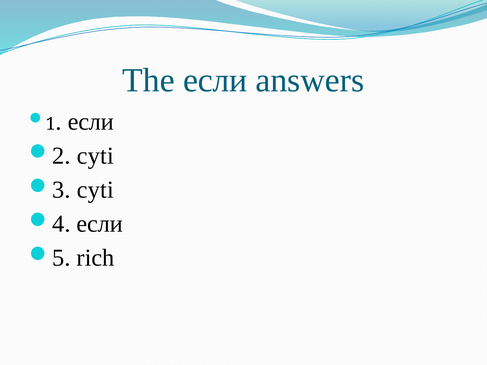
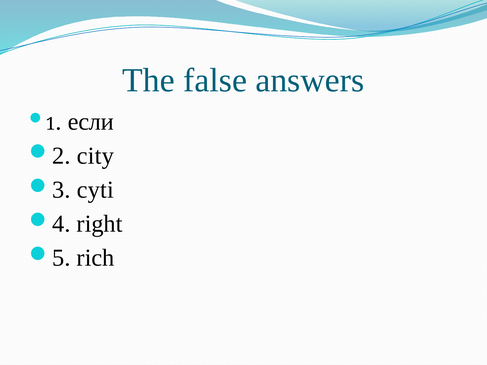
The если: если -> false
cyti at (95, 156): cyti -> city
если at (100, 224): если -> right
